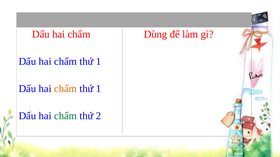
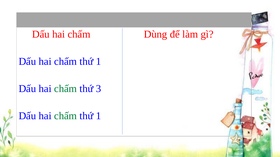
chấm at (66, 89) colour: orange -> green
1 at (99, 89): 1 -> 3
2 at (99, 116): 2 -> 1
